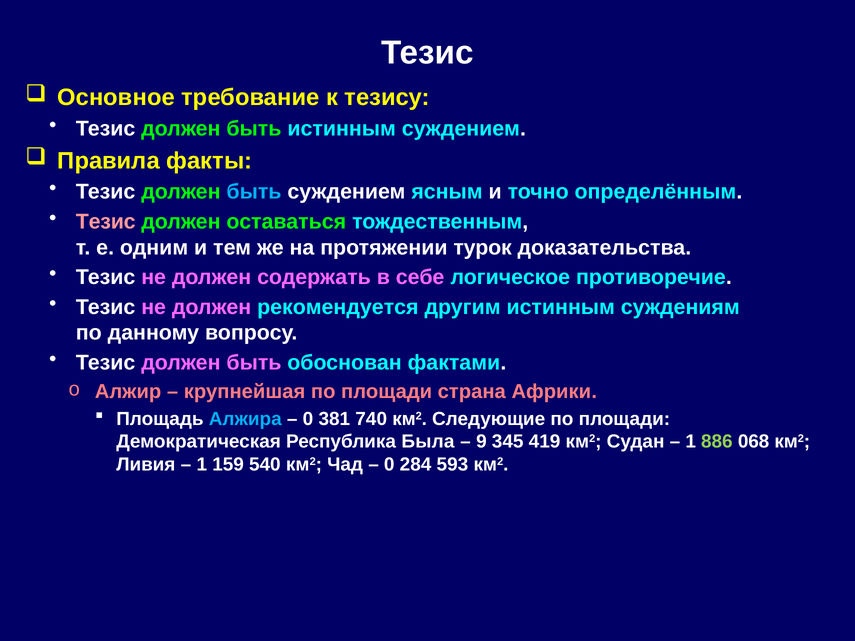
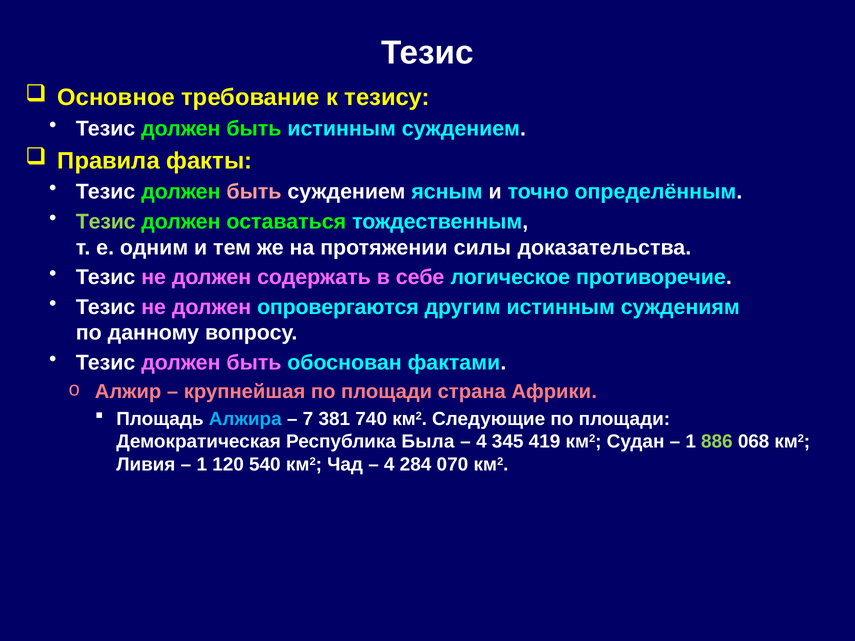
быть at (254, 192) colour: light blue -> pink
Тезис at (106, 222) colour: pink -> light green
турок: турок -> силы
рекомендуется: рекомендуется -> опровергаются
0 at (308, 419): 0 -> 7
9 at (481, 442): 9 -> 4
159: 159 -> 120
0 at (389, 465): 0 -> 4
593: 593 -> 070
